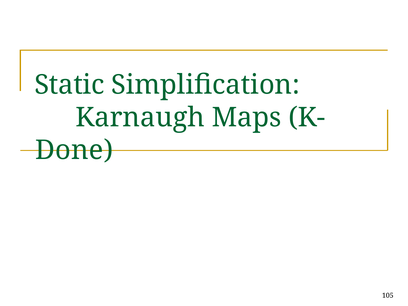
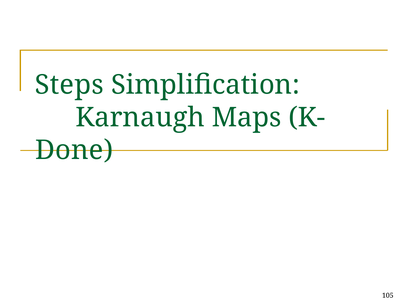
Static: Static -> Steps
